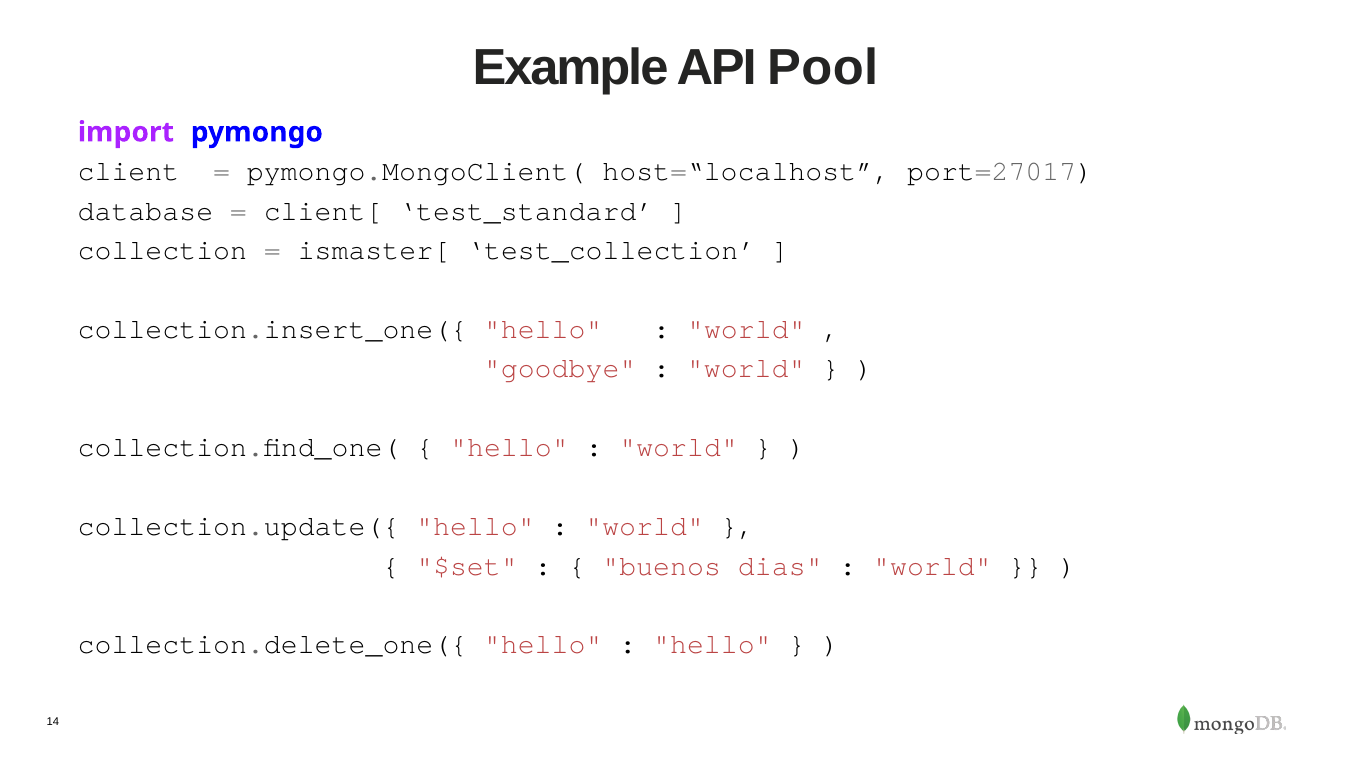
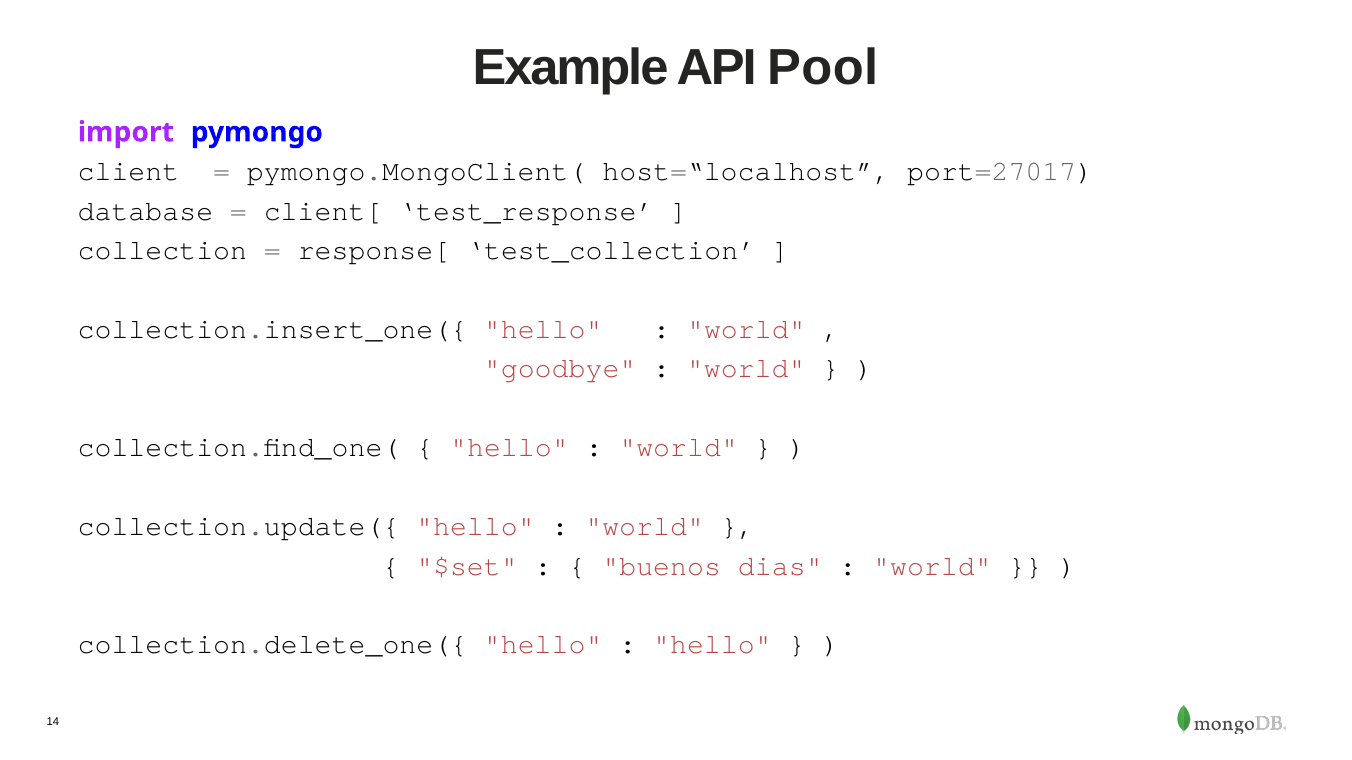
test_standard: test_standard -> test_response
ismaster[: ismaster[ -> response[
